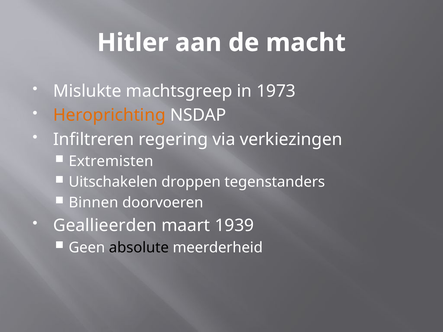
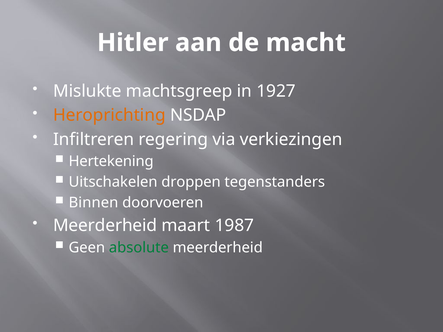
1973: 1973 -> 1927
Extremisten: Extremisten -> Hertekening
Geallieerden at (105, 226): Geallieerden -> Meerderheid
1939: 1939 -> 1987
absolute colour: black -> green
